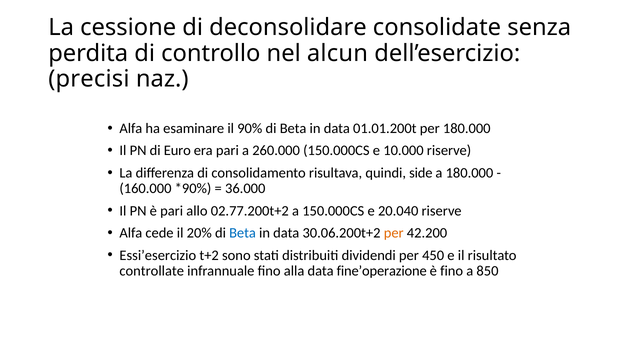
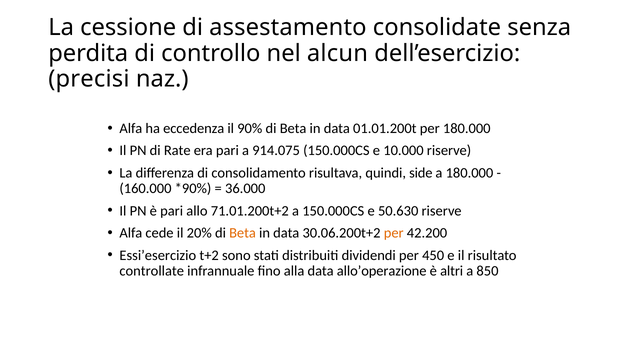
deconsolidare: deconsolidare -> assestamento
esaminare: esaminare -> eccedenza
Euro: Euro -> Rate
260.000: 260.000 -> 914.075
02.77.200t+2: 02.77.200t+2 -> 71.01.200t+2
20.040: 20.040 -> 50.630
Beta at (243, 233) colour: blue -> orange
fine’operazione: fine’operazione -> allo’operazione
è fino: fino -> altri
